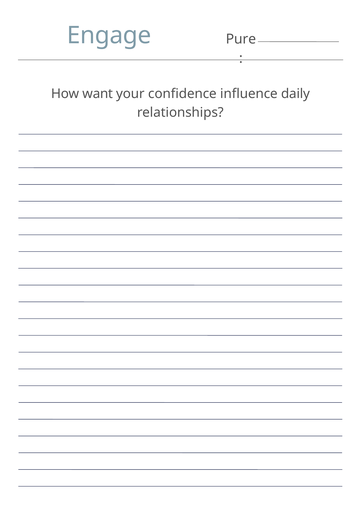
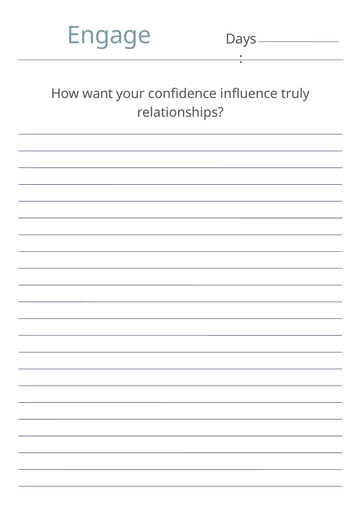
Pure: Pure -> Days
daily: daily -> truly
